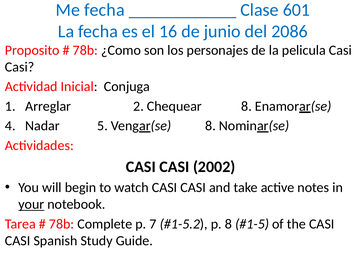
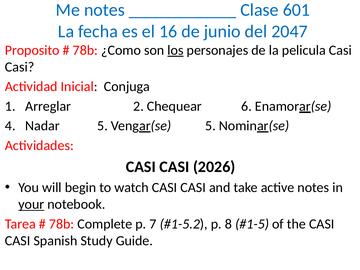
Me fecha: fecha -> notes
2086: 2086 -> 2047
los underline: none -> present
Chequear 8: 8 -> 6
Vengar(se 8: 8 -> 5
2002: 2002 -> 2026
